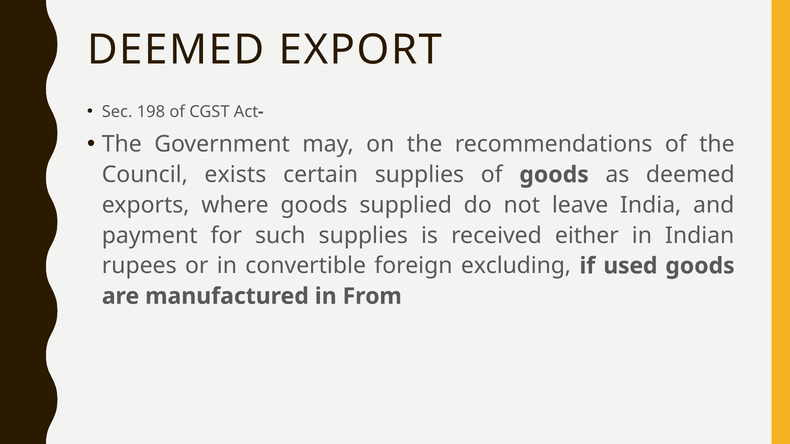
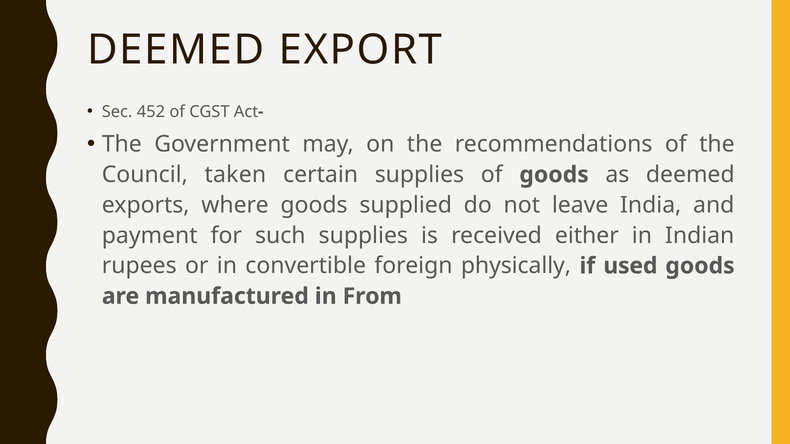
198: 198 -> 452
exists: exists -> taken
excluding: excluding -> physically
